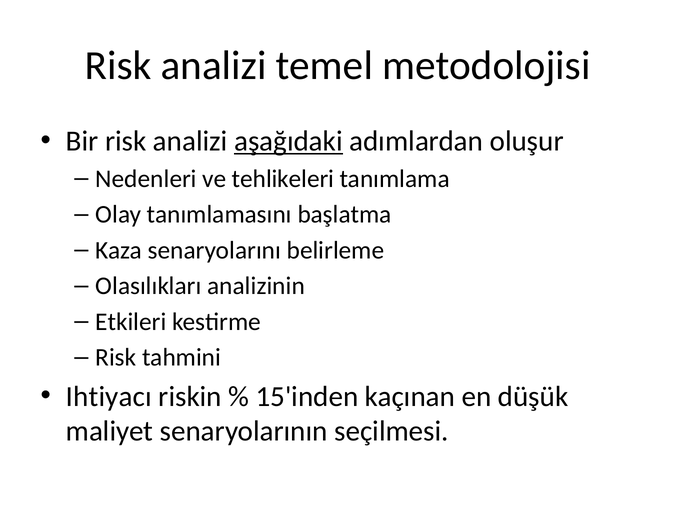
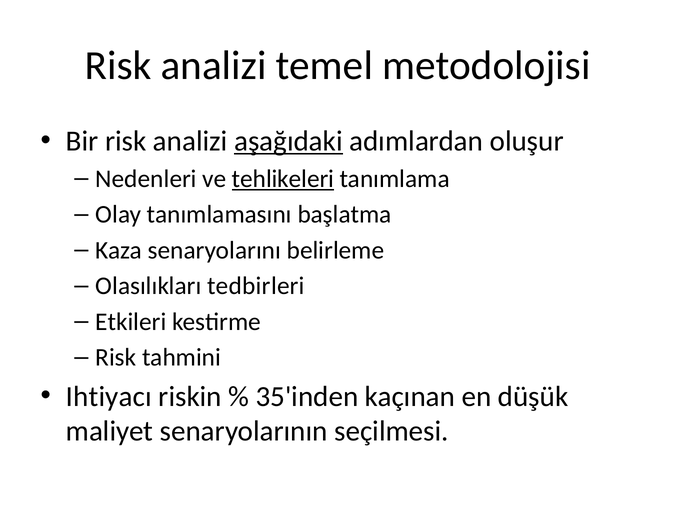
tehlikeleri underline: none -> present
analizinin: analizinin -> tedbirleri
15'inden: 15'inden -> 35'inden
